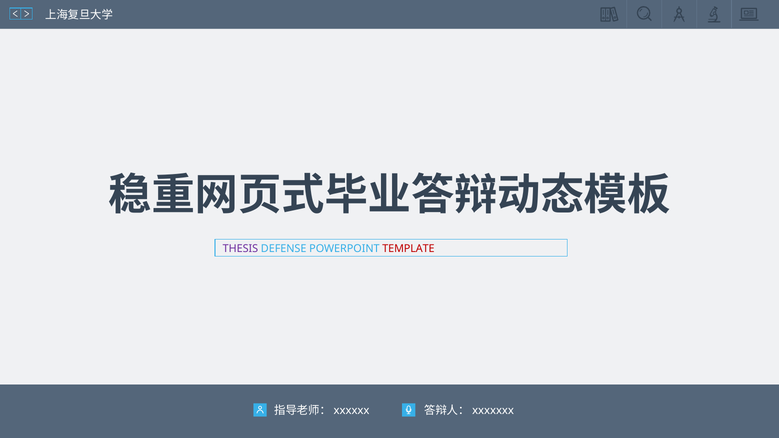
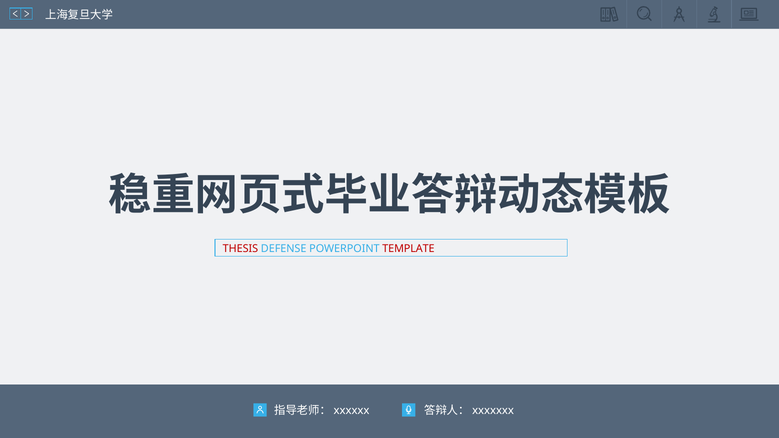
THESIS colour: purple -> red
